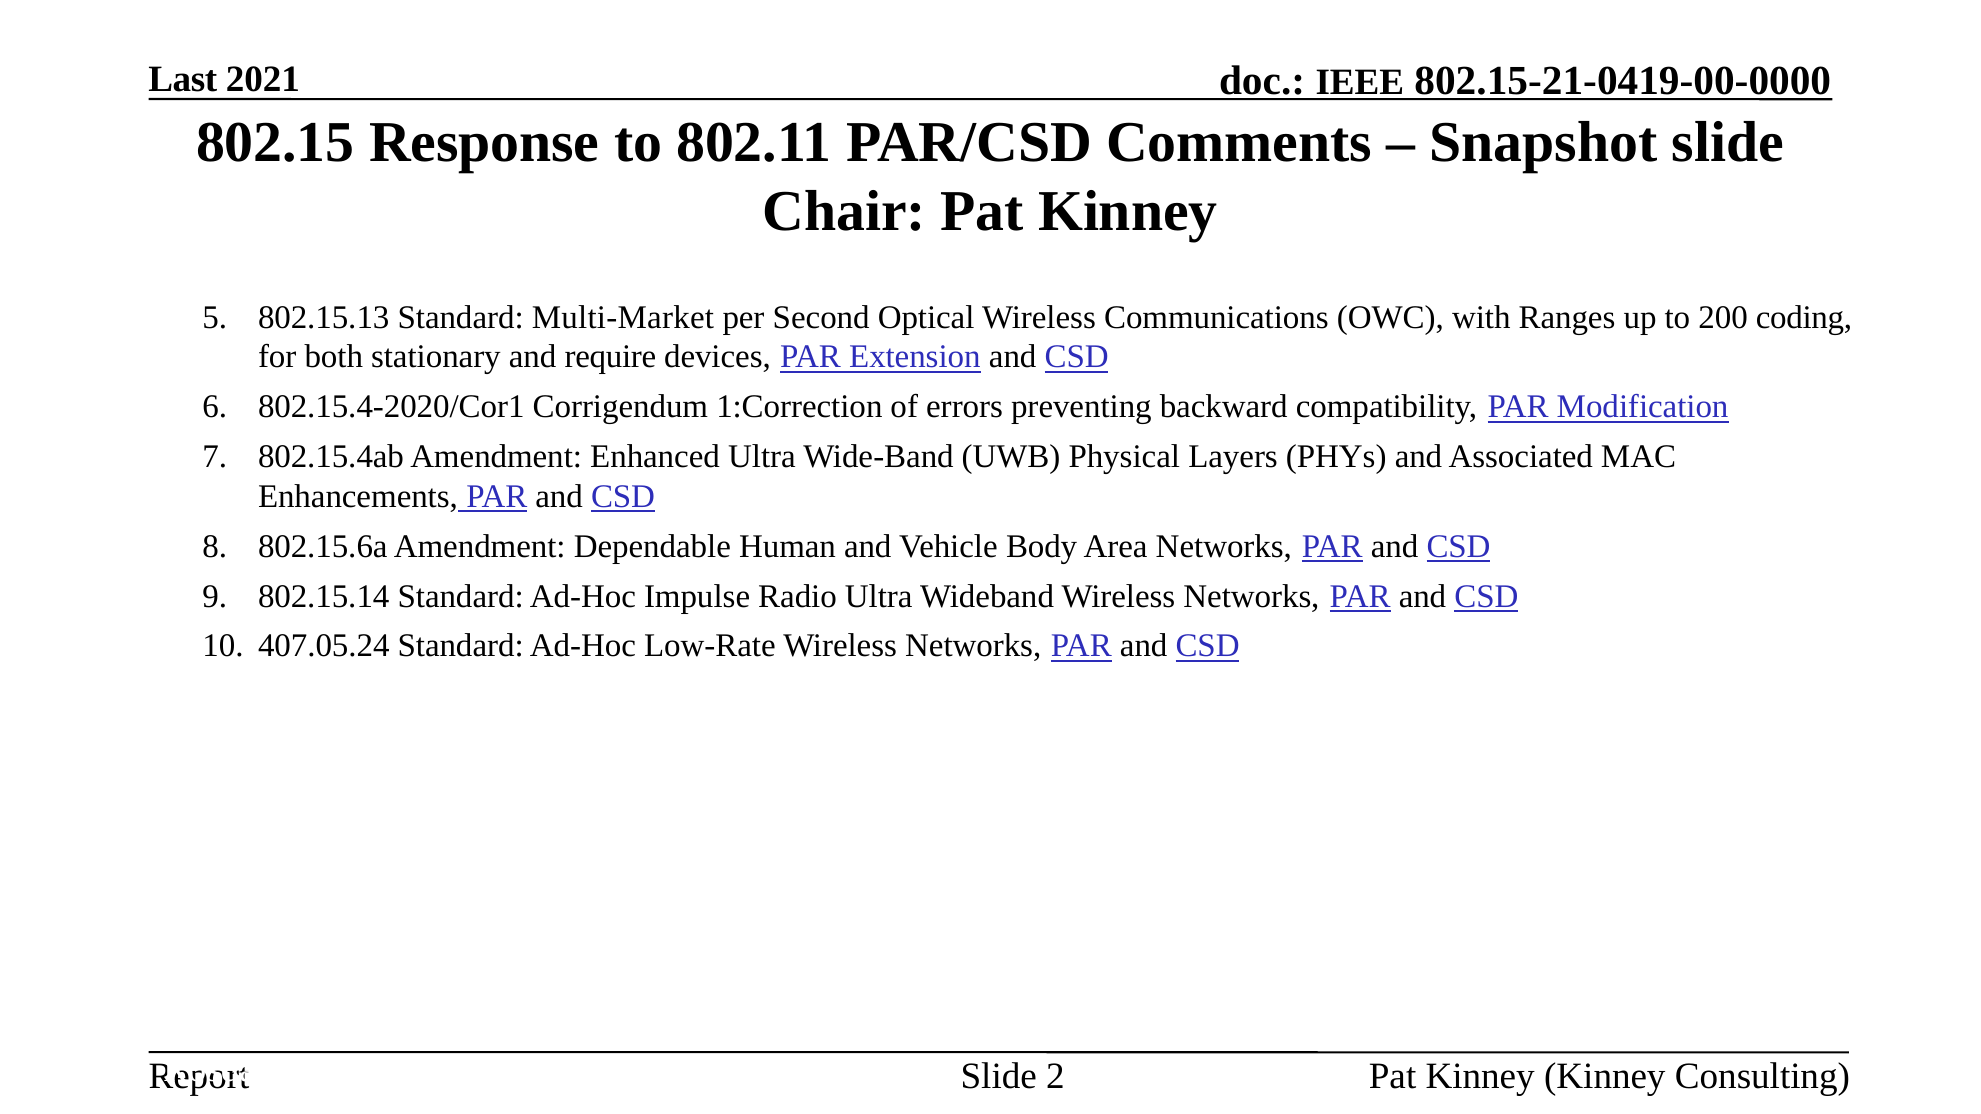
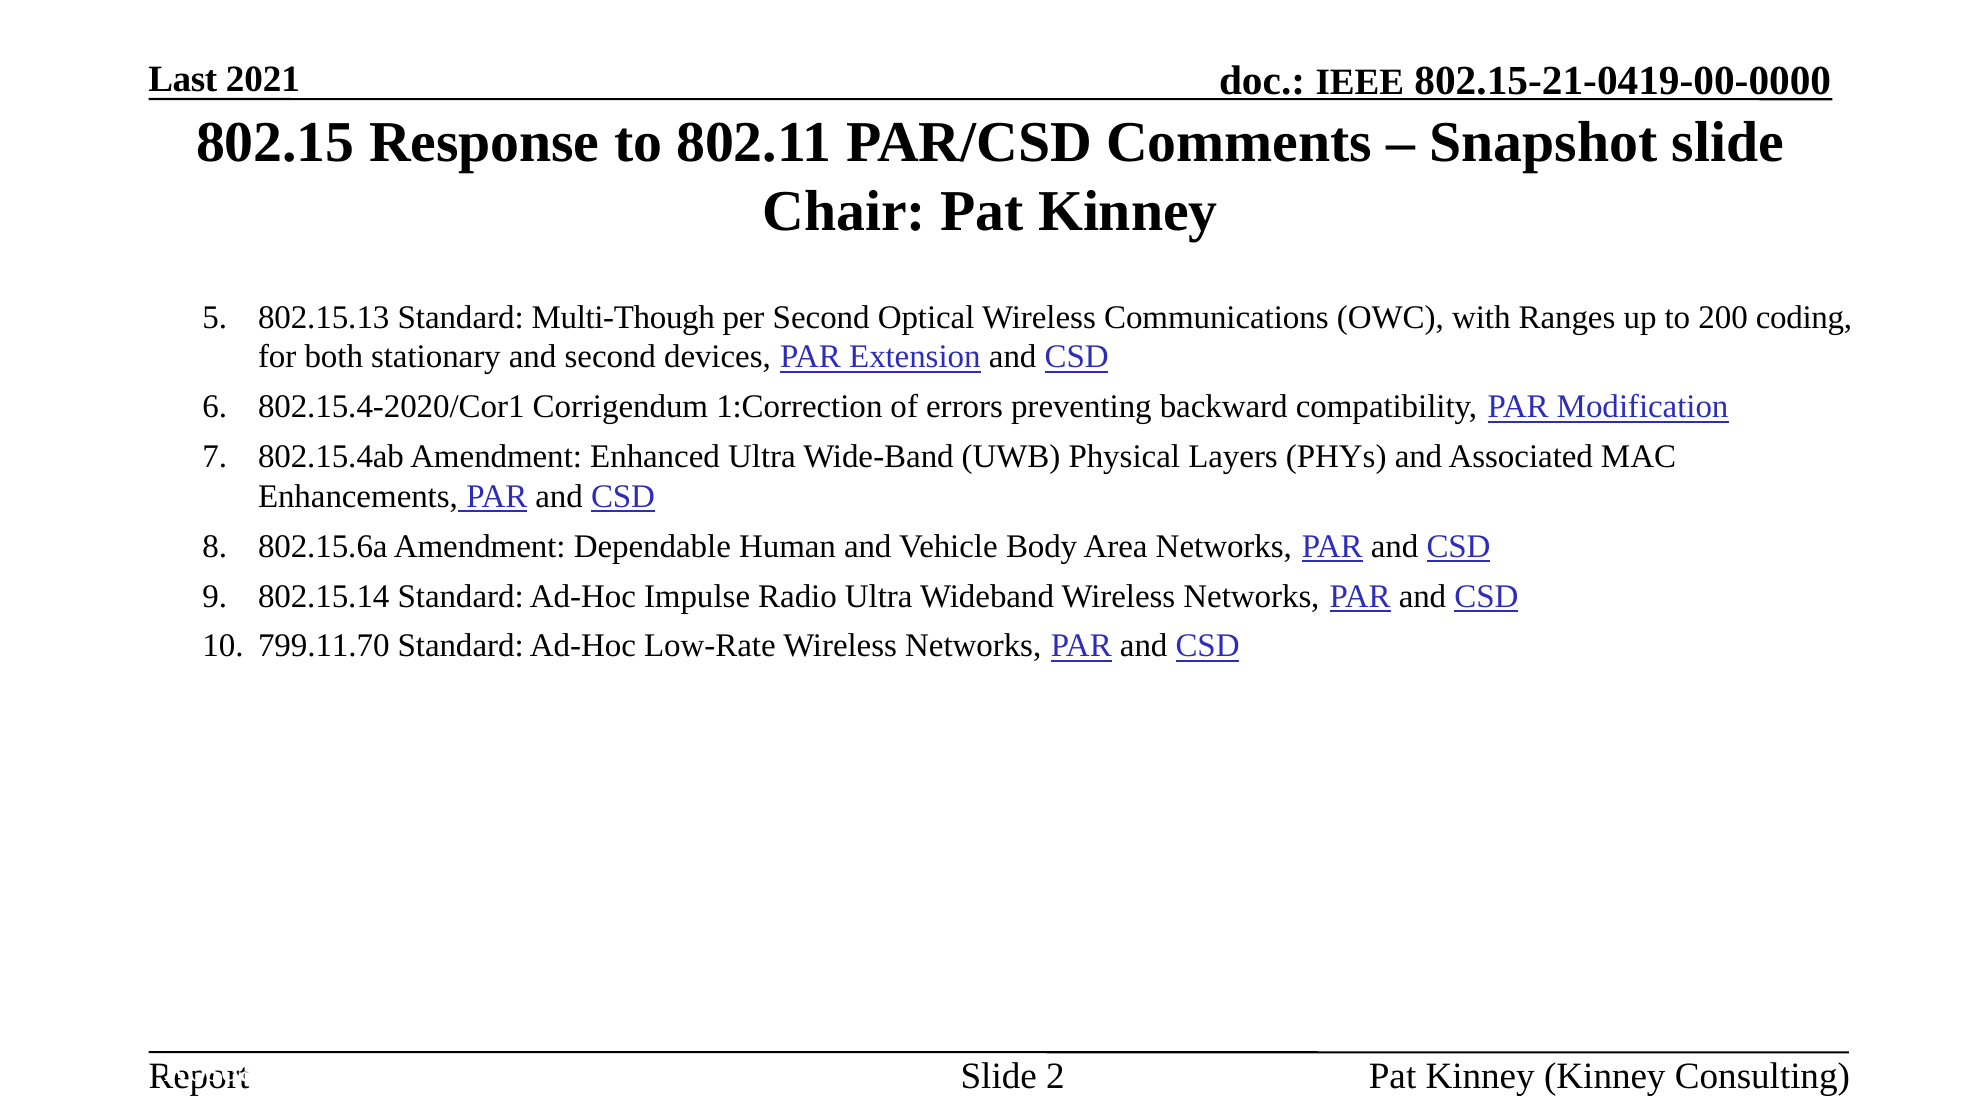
Multi-Market: Multi-Market -> Multi-Though
and require: require -> second
407.05.24: 407.05.24 -> 799.11.70
